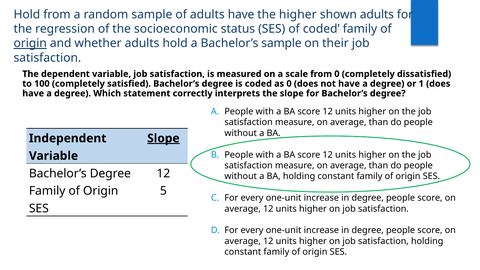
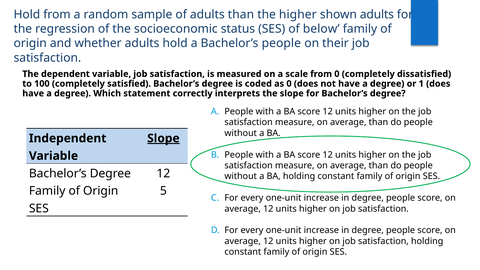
adults have: have -> than
of coded: coded -> below
origin at (30, 43) underline: present -> none
Bachelor’s sample: sample -> people
